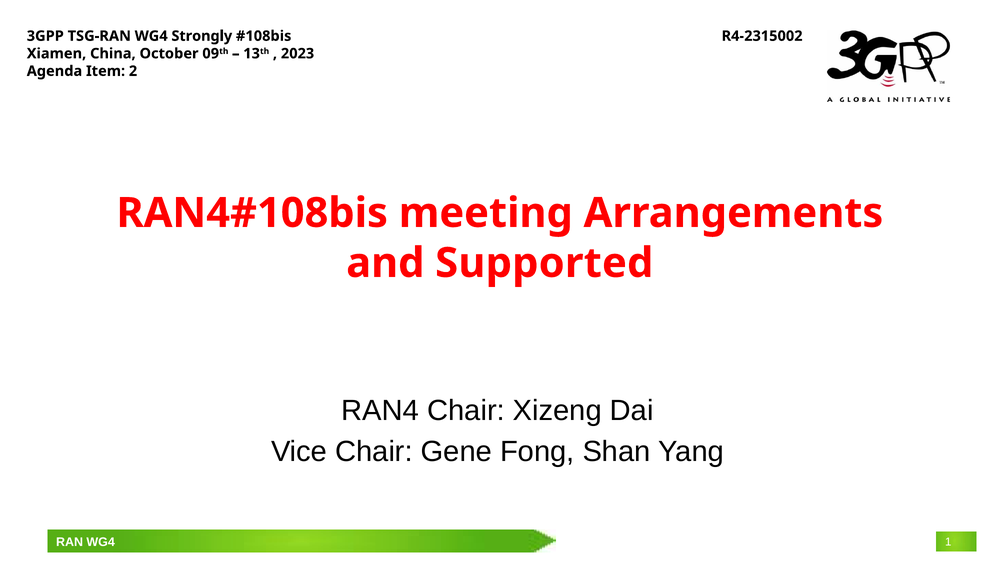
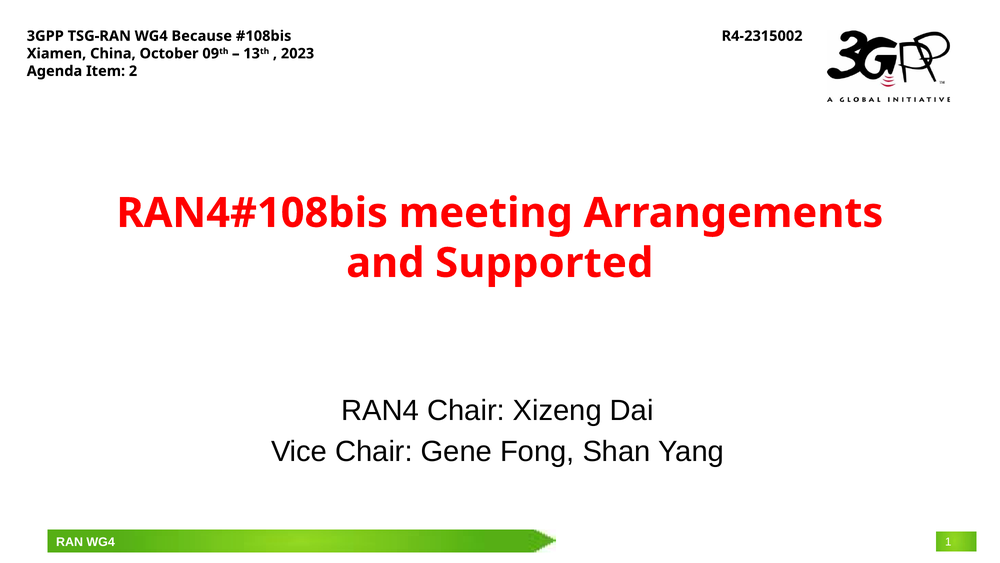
Strongly: Strongly -> Because
